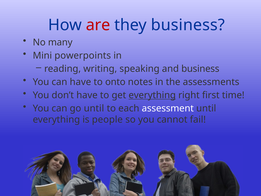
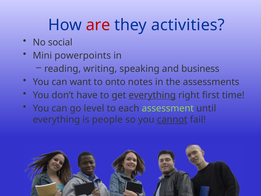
they business: business -> activities
many: many -> social
can have: have -> want
go until: until -> level
assessment colour: white -> light green
cannot underline: none -> present
